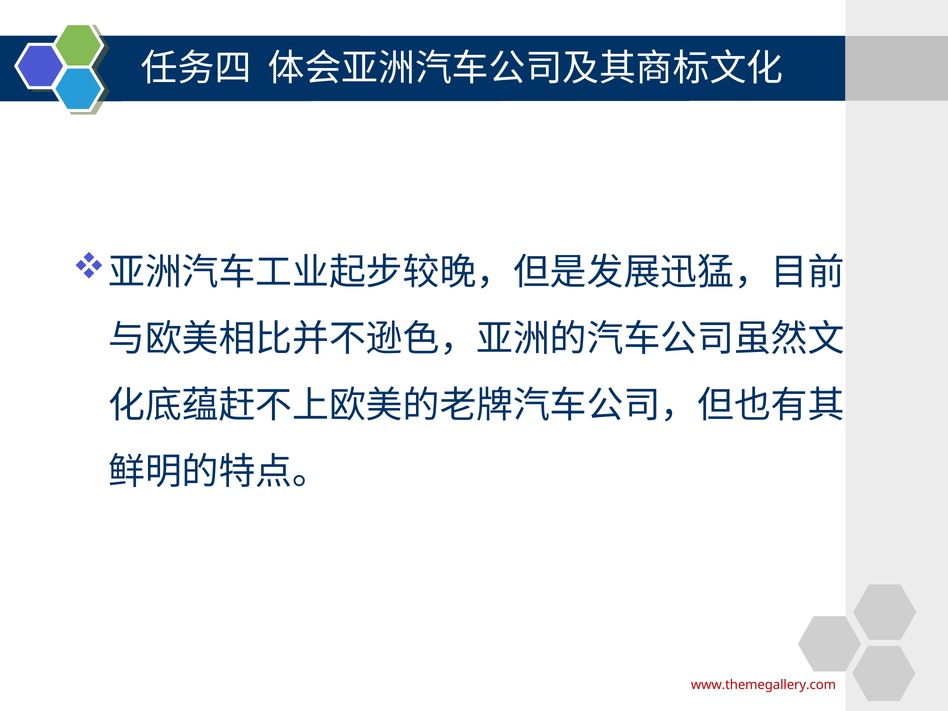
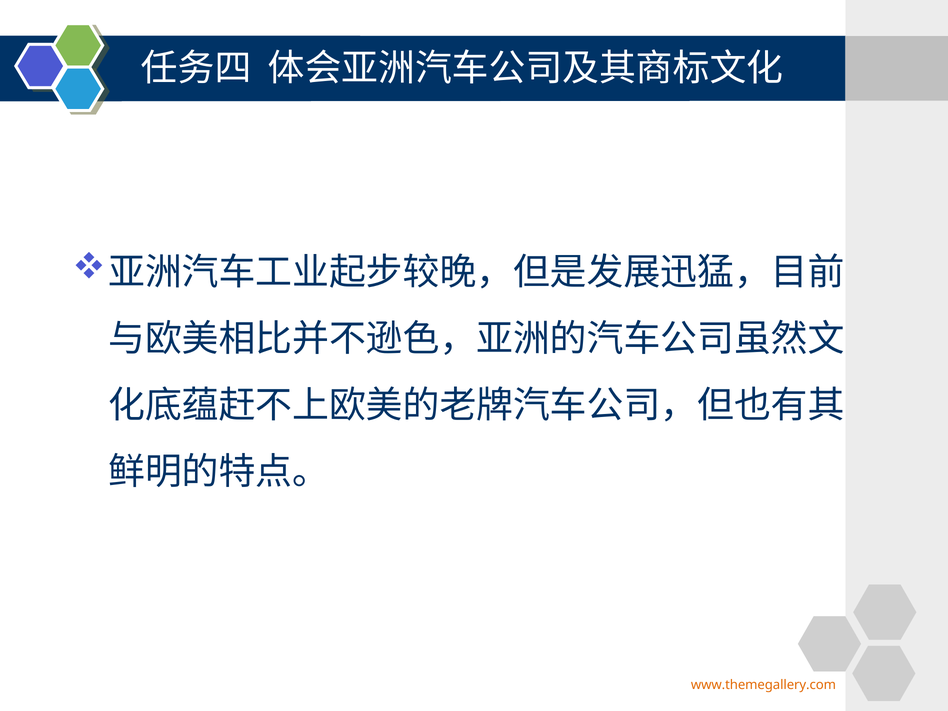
www.themegallery.com colour: red -> orange
